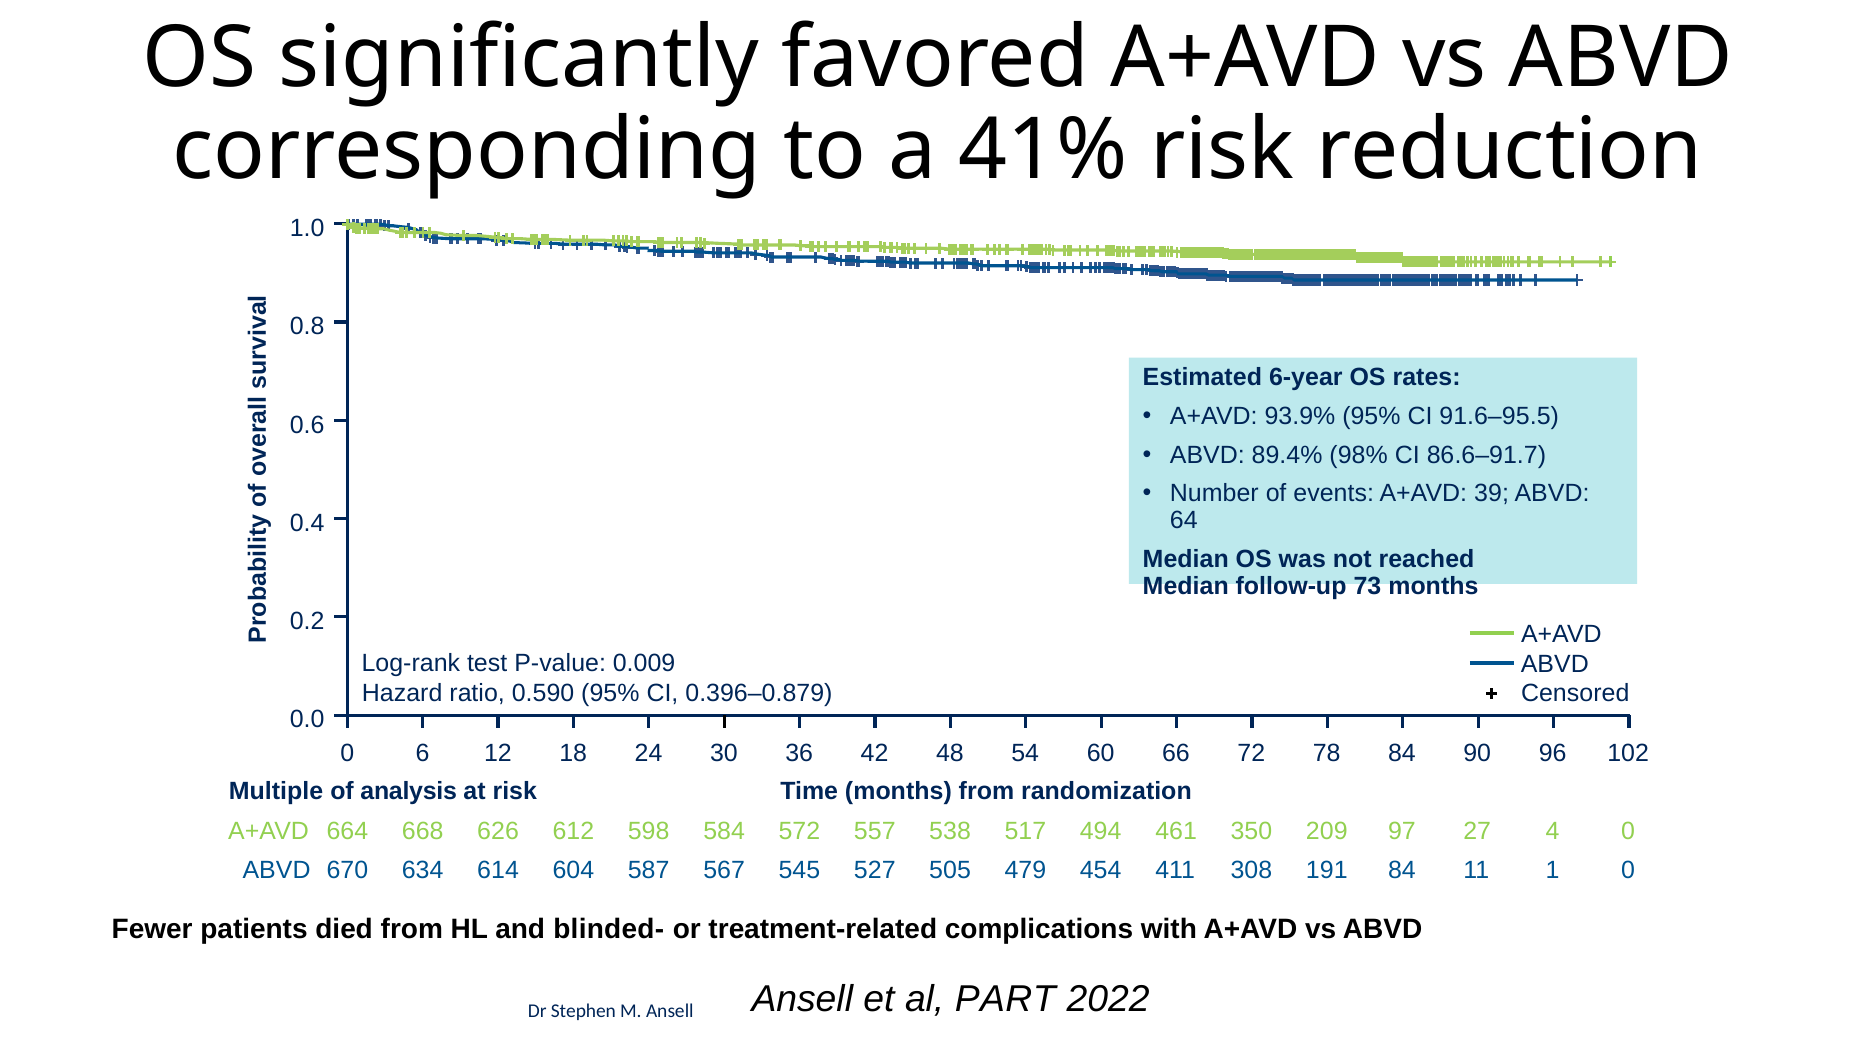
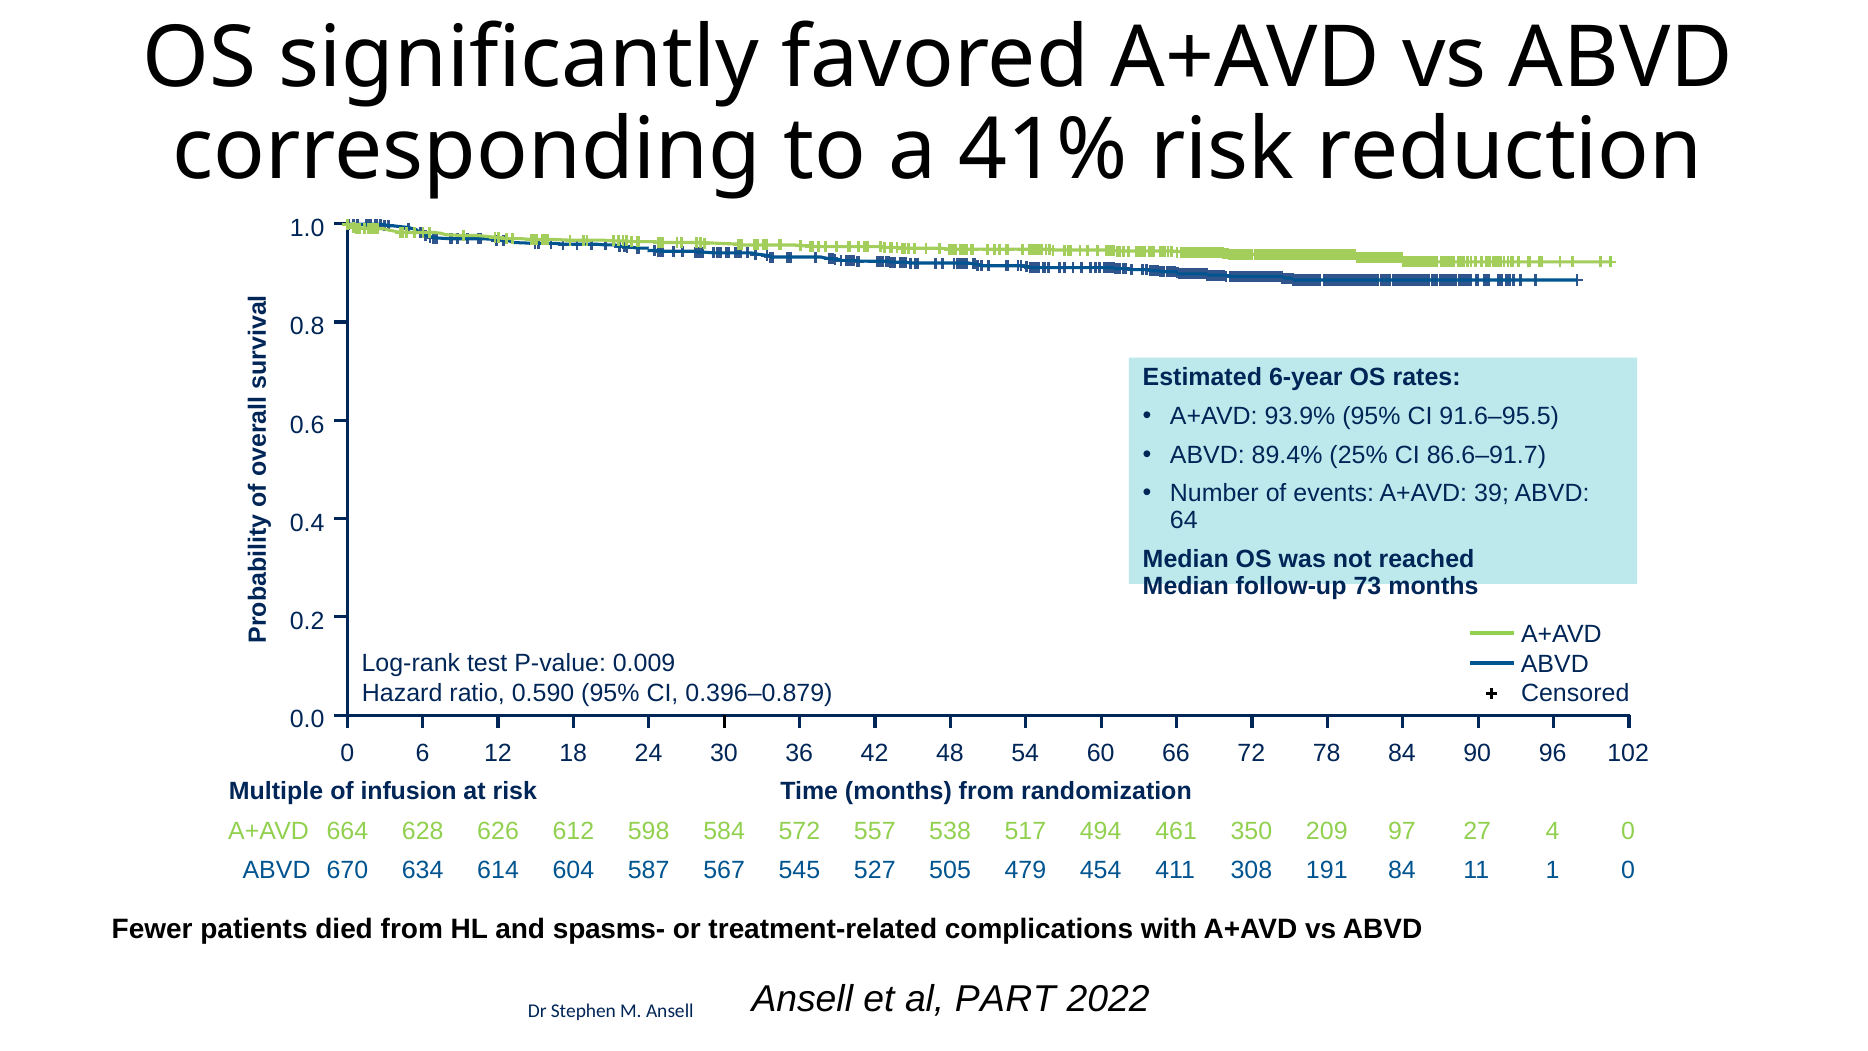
98%: 98% -> 25%
analysis: analysis -> infusion
668: 668 -> 628
blinded-: blinded- -> spasms-
